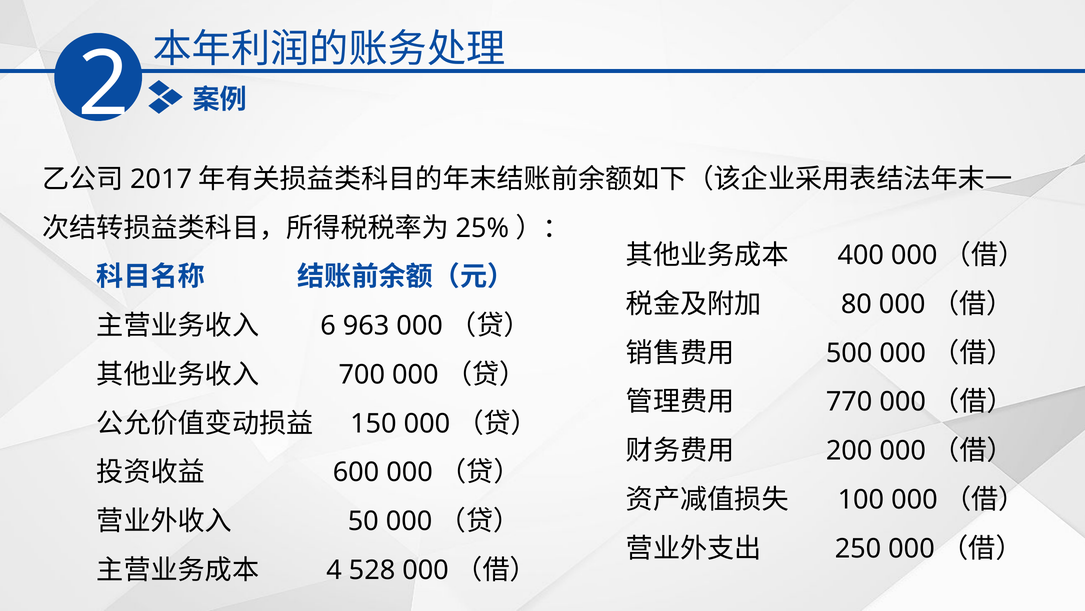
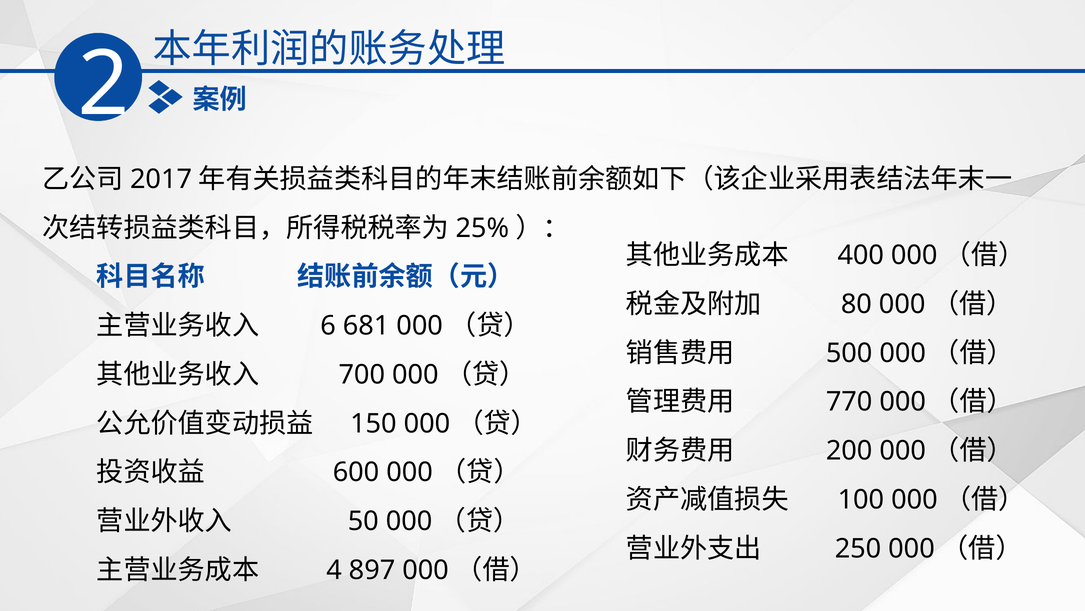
963: 963 -> 681
528: 528 -> 897
